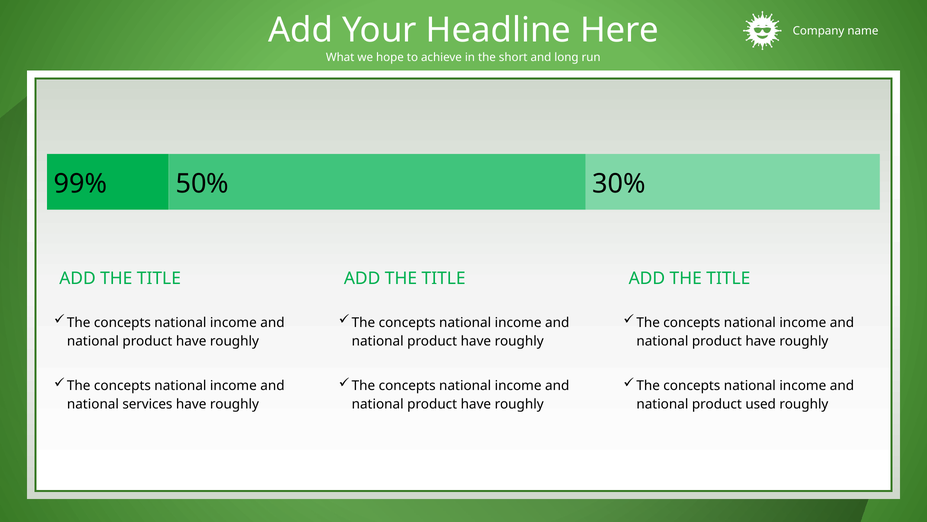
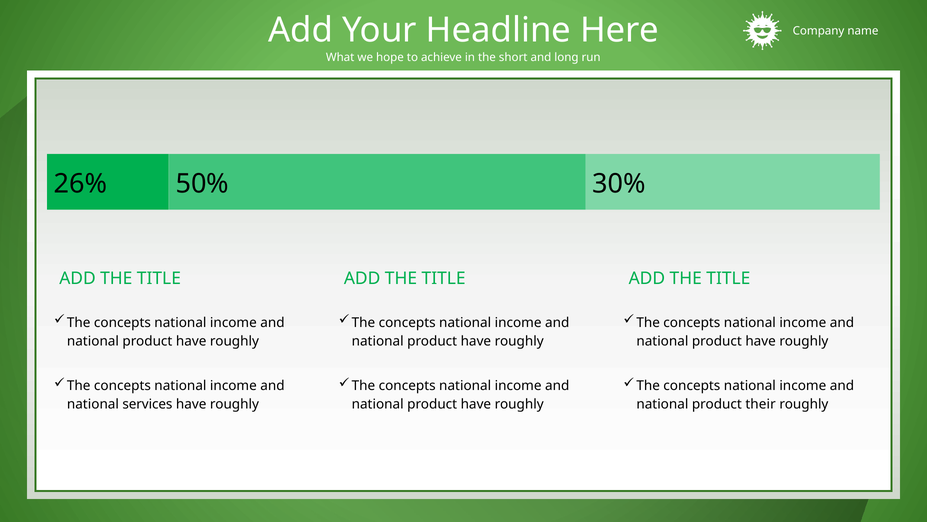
99%: 99% -> 26%
used: used -> their
